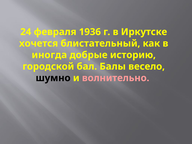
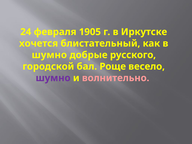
1936: 1936 -> 1905
иногда at (49, 55): иногда -> шумно
историю: историю -> русского
Балы: Балы -> Роще
шумно at (53, 78) colour: black -> purple
